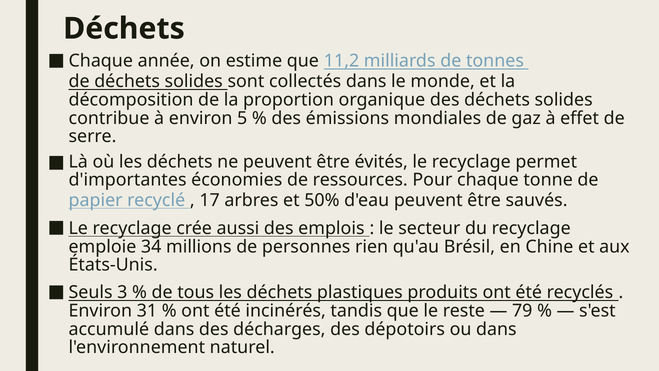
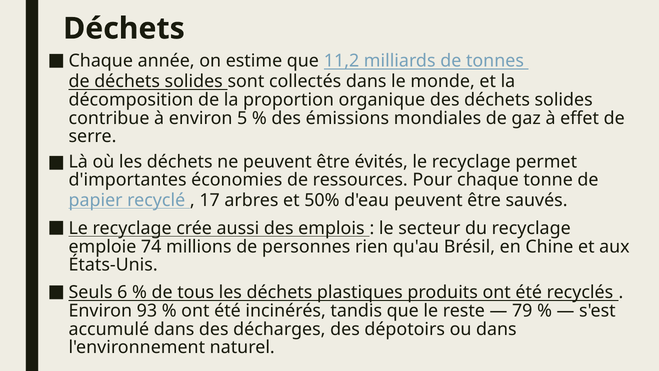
34: 34 -> 74
3: 3 -> 6
31: 31 -> 93
